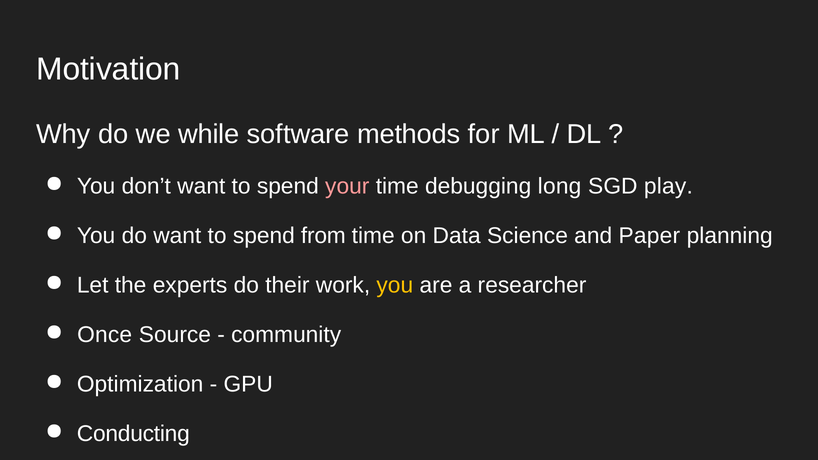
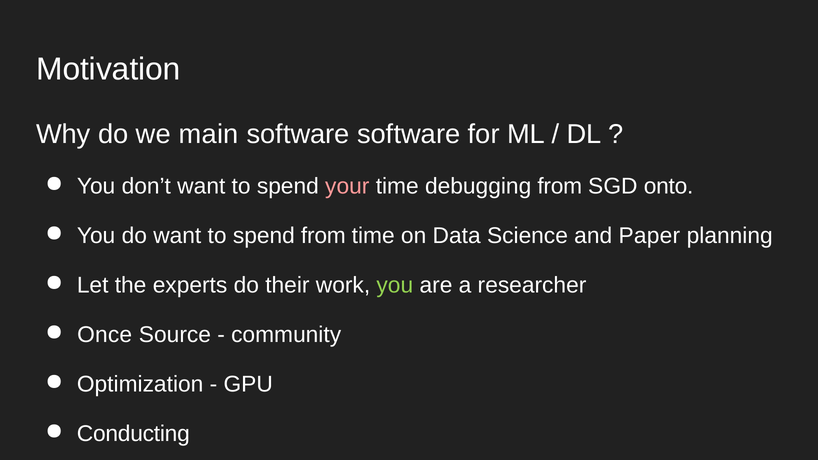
while: while -> main
software methods: methods -> software
debugging long: long -> from
play: play -> onto
you at (395, 285) colour: yellow -> light green
